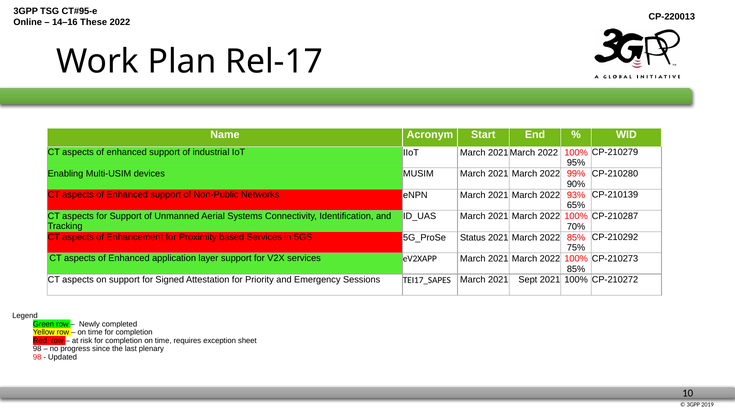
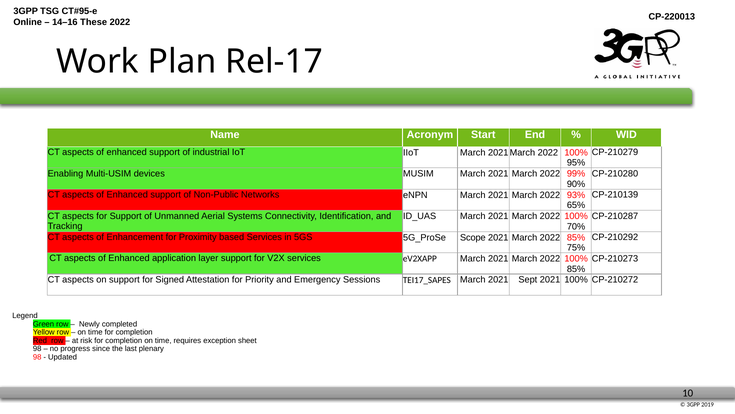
Status: Status -> Scope
